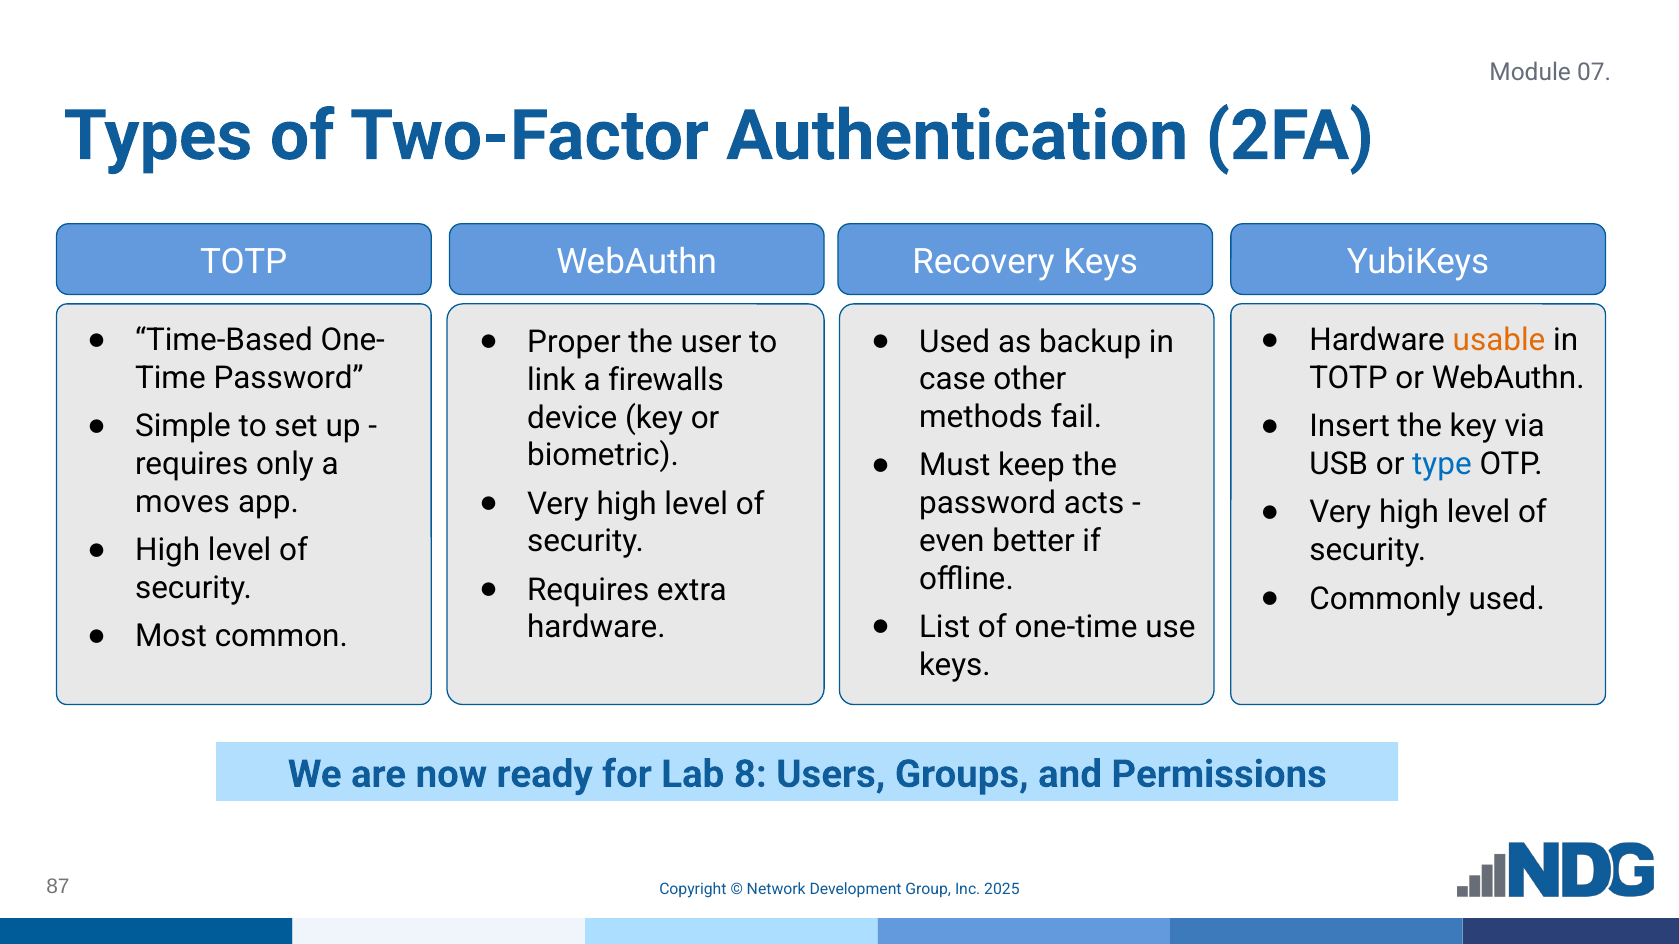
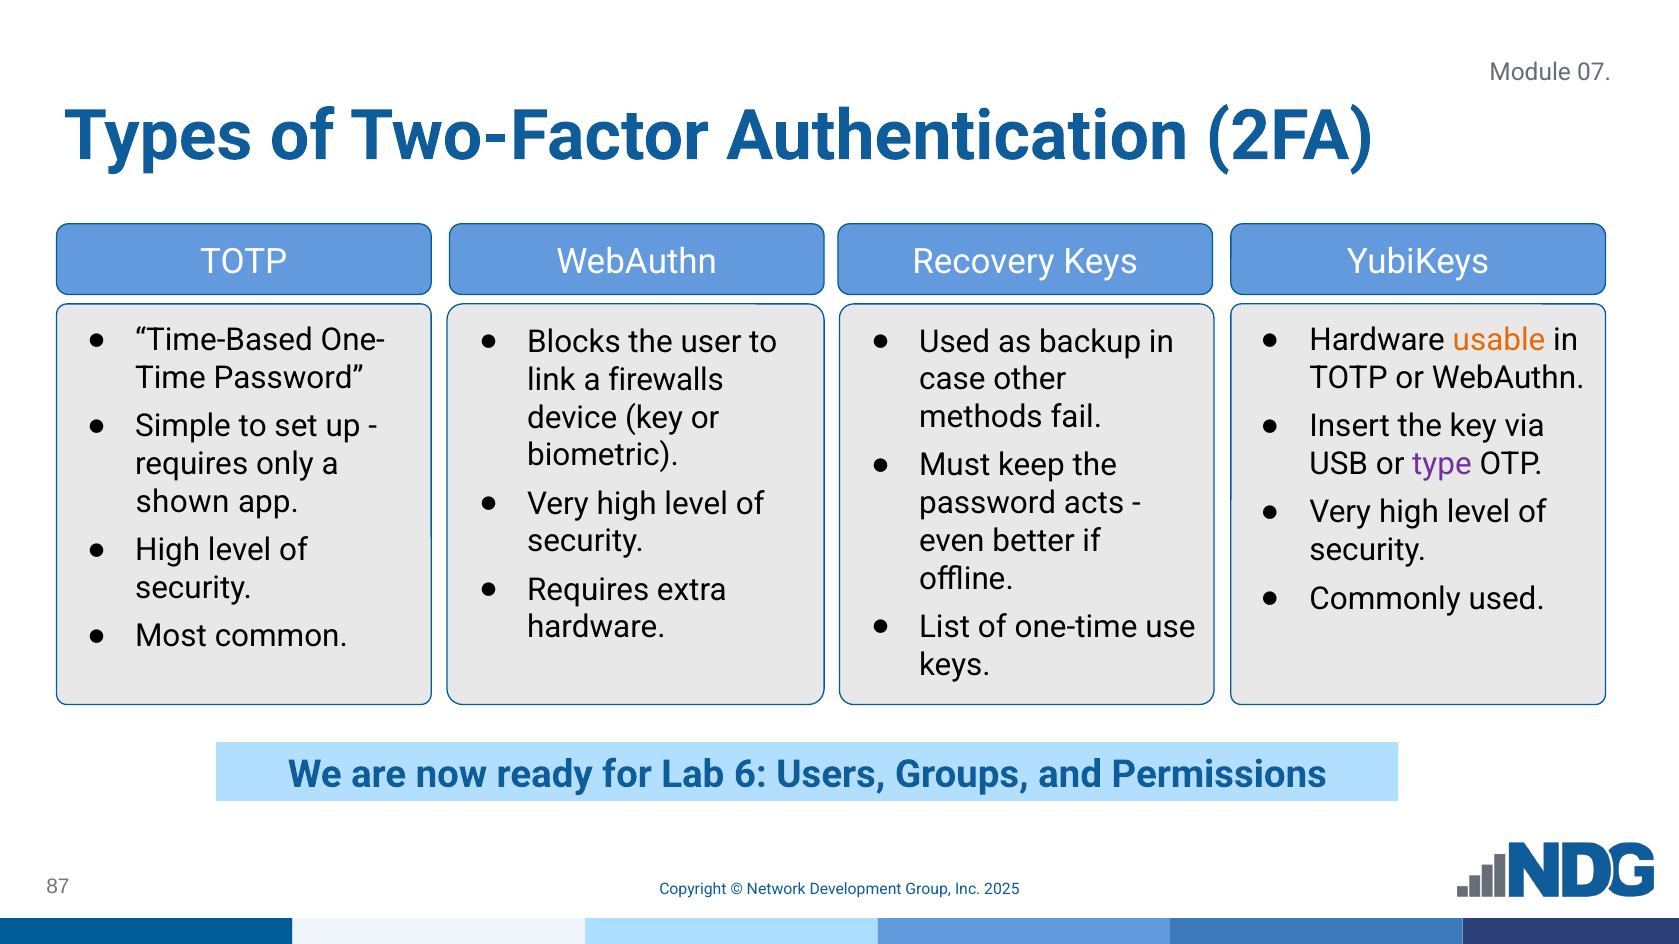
Proper: Proper -> Blocks
type colour: blue -> purple
moves: moves -> shown
8: 8 -> 6
